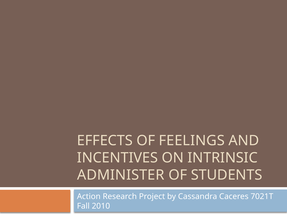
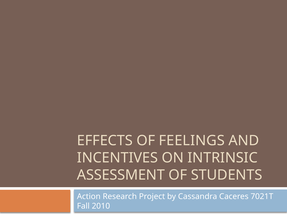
ADMINISTER: ADMINISTER -> ASSESSMENT
